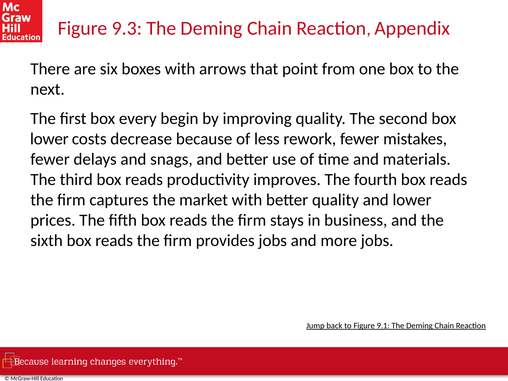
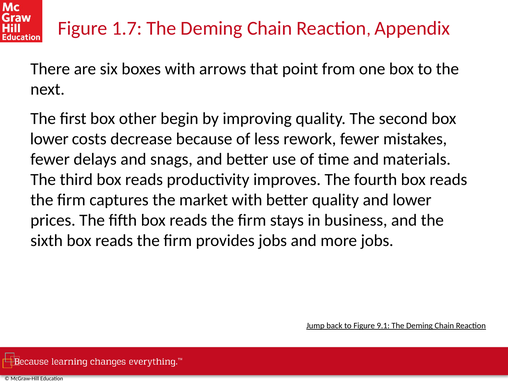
9.3: 9.3 -> 1.7
every: every -> other
